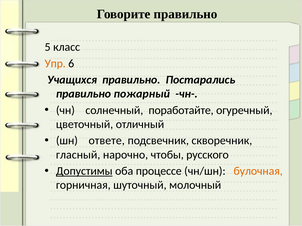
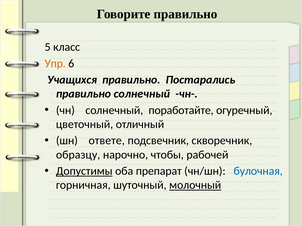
правильно пожарный: пожарный -> солнечный
гласный: гласный -> образцу
русского: русского -> рабочей
процессе: процессе -> препарат
булочная colour: orange -> blue
молочный underline: none -> present
